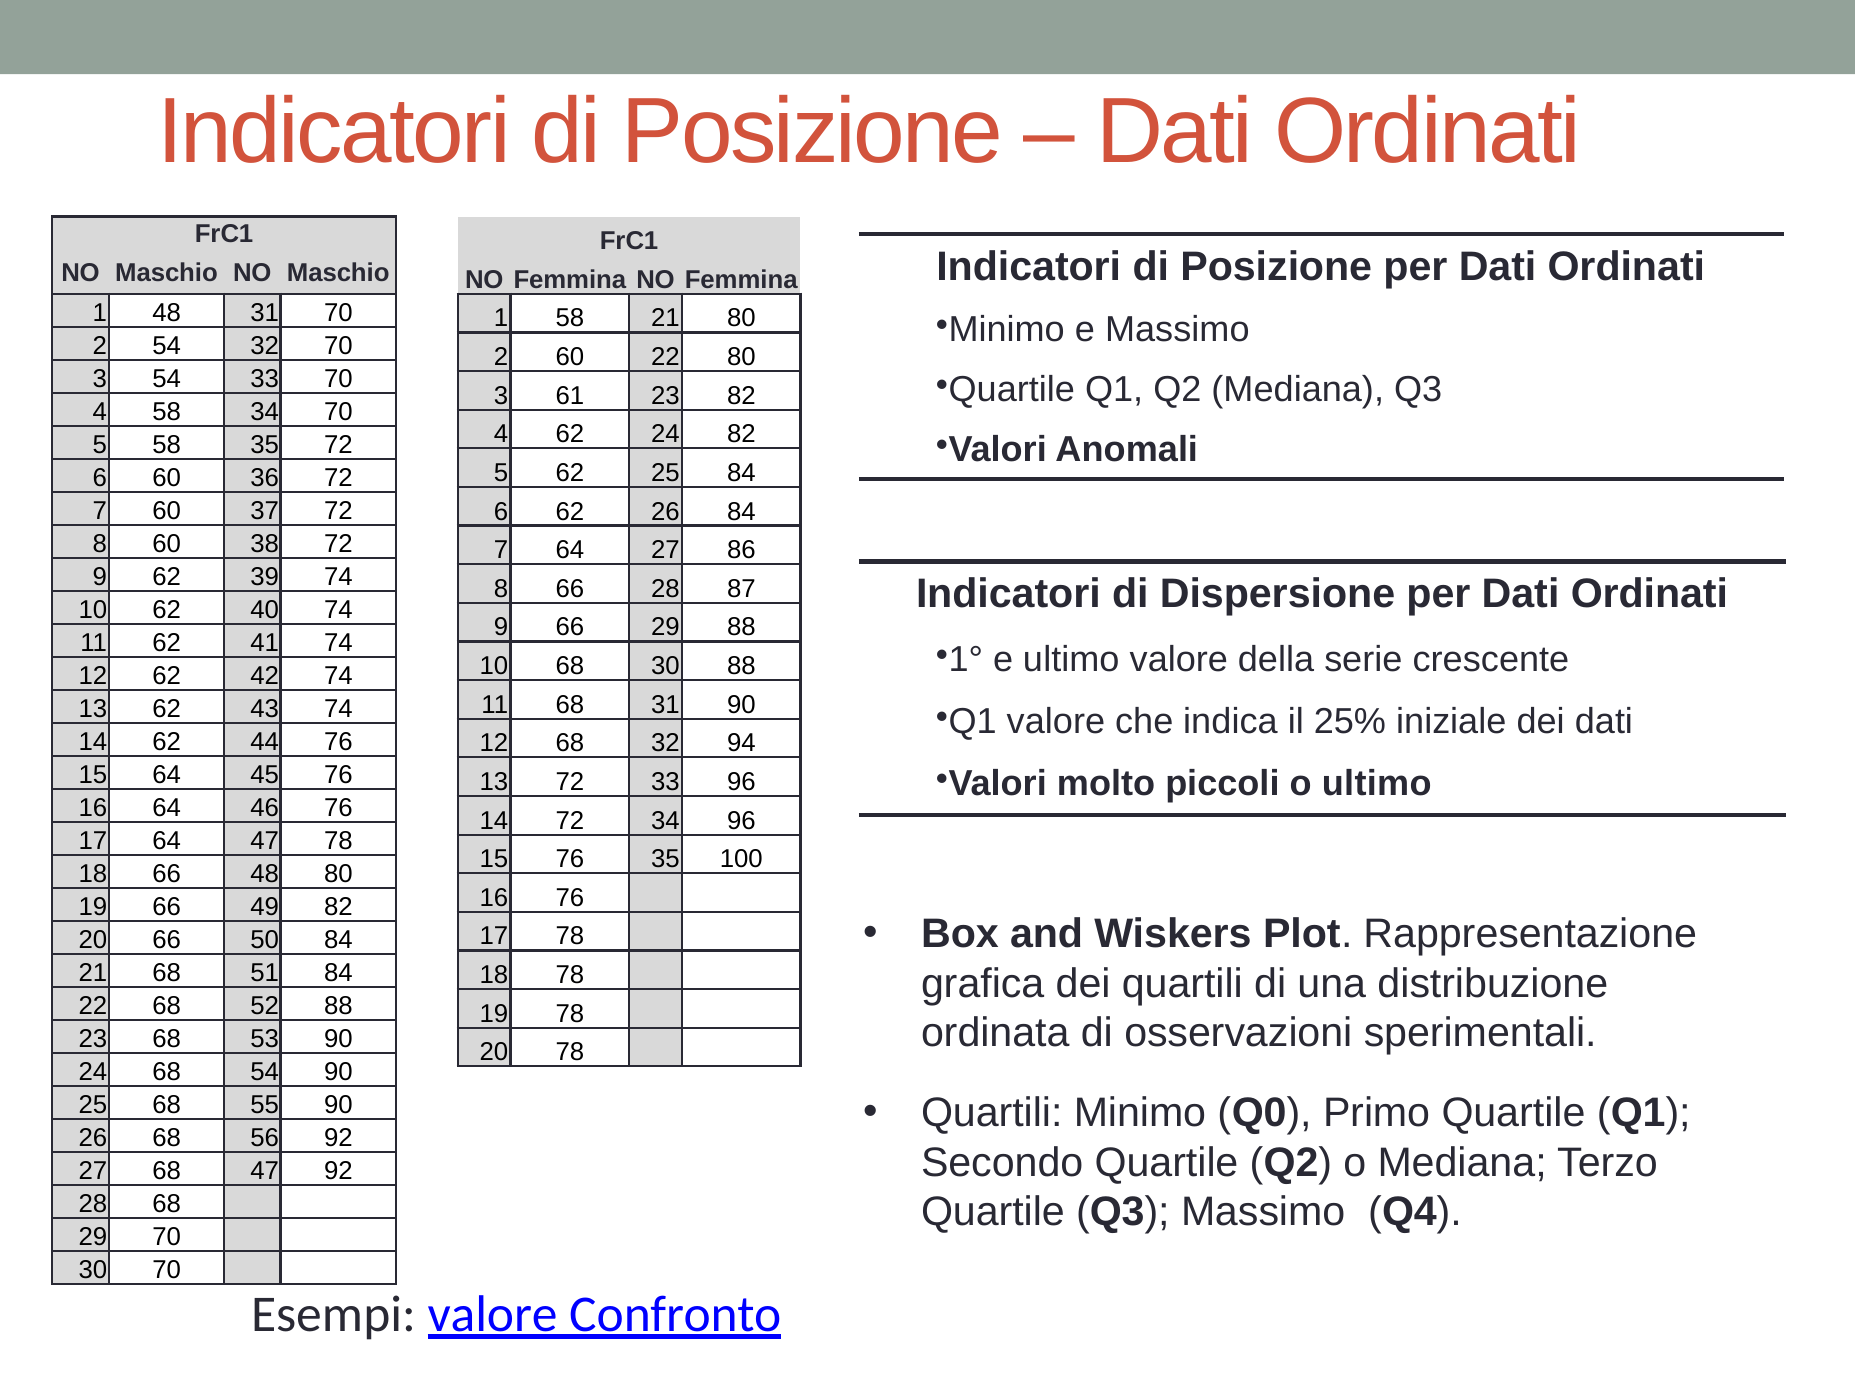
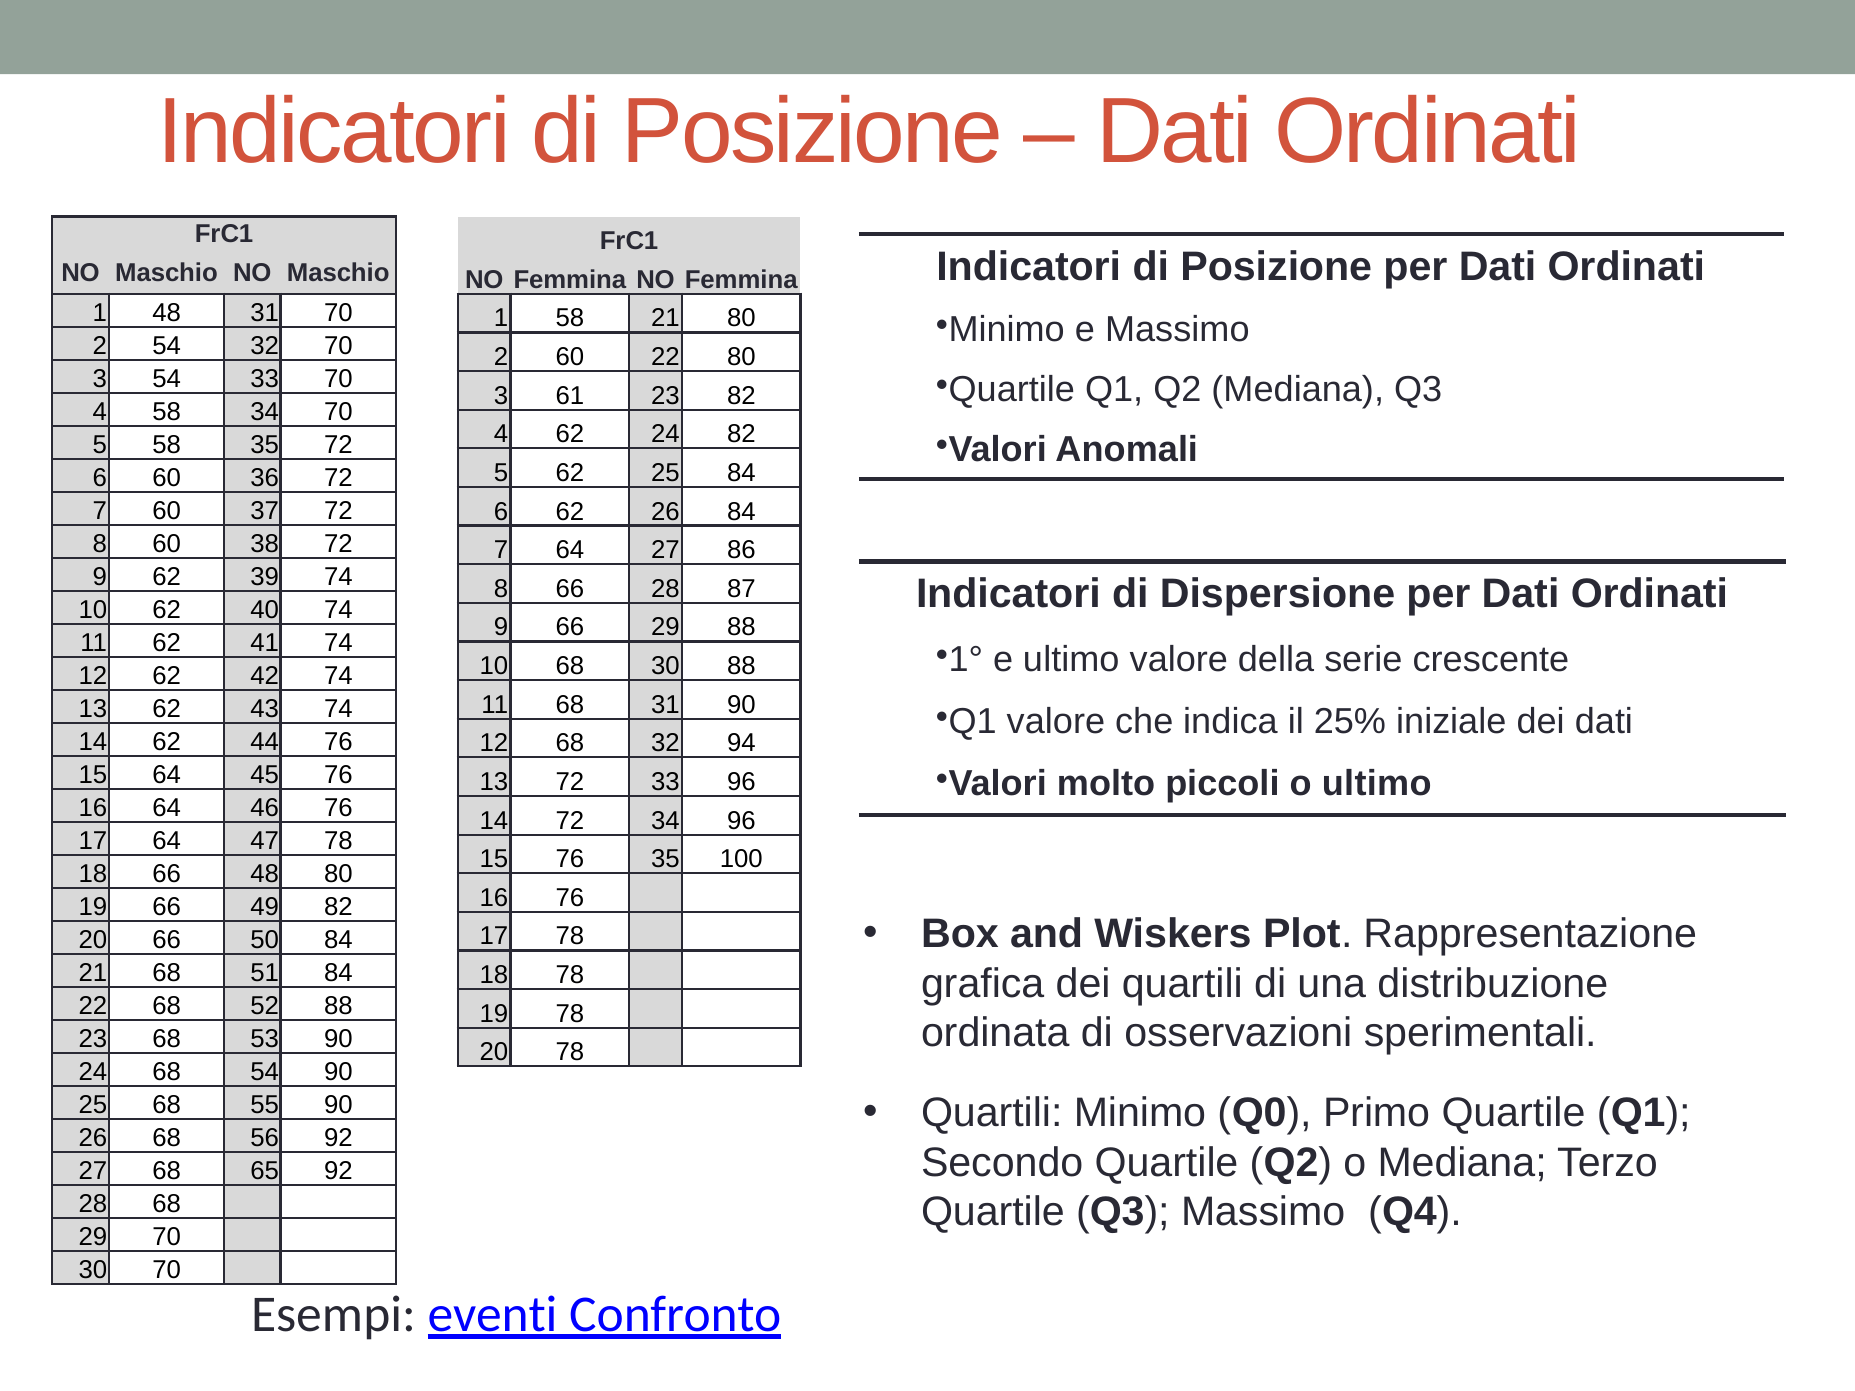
68 47: 47 -> 65
Esempi valore: valore -> eventi
